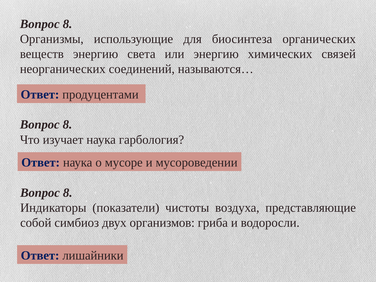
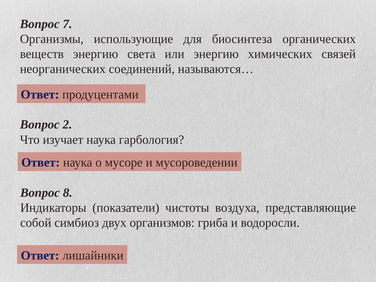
8 at (67, 24): 8 -> 7
8 at (67, 125): 8 -> 2
